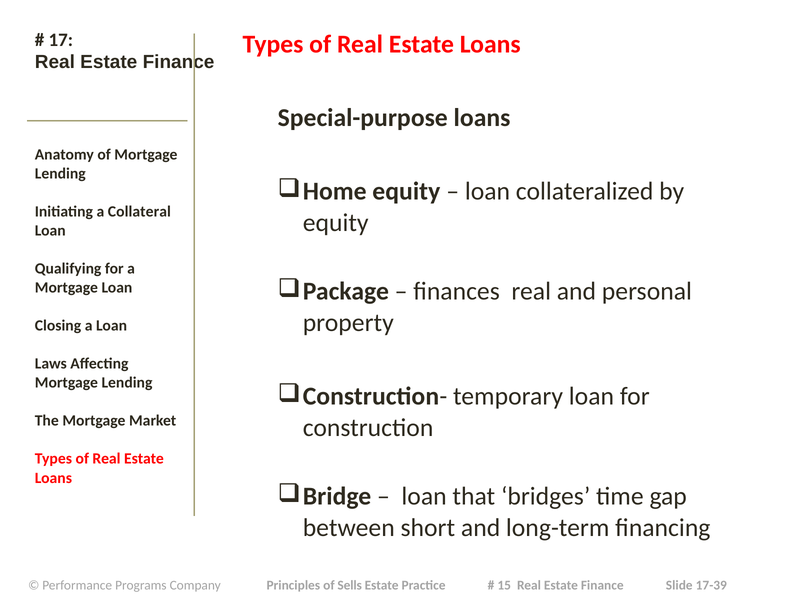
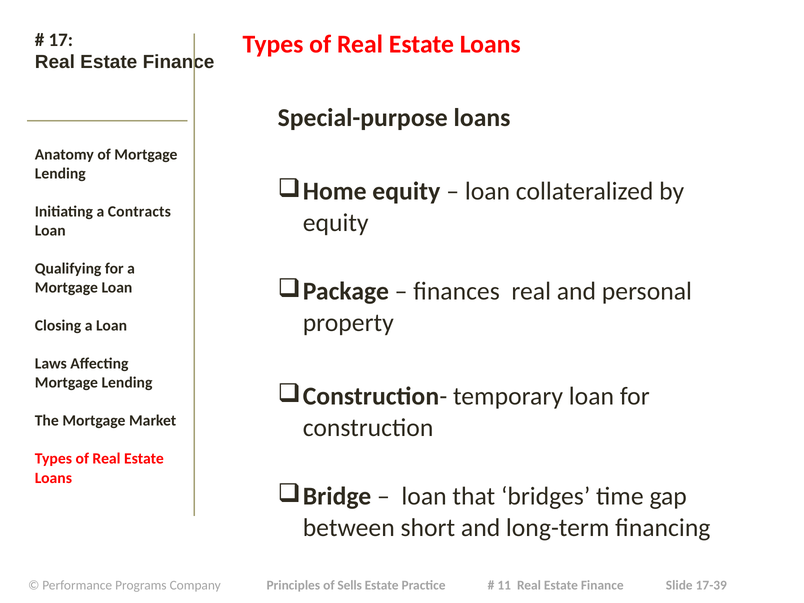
Collateral: Collateral -> Contracts
15: 15 -> 11
